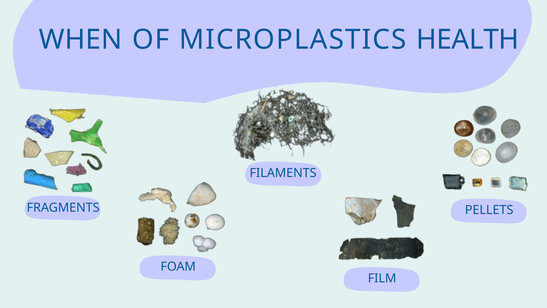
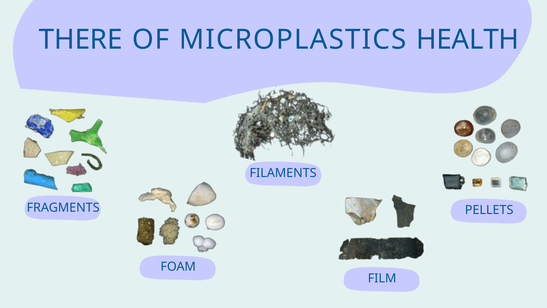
WHEN: WHEN -> THERE
